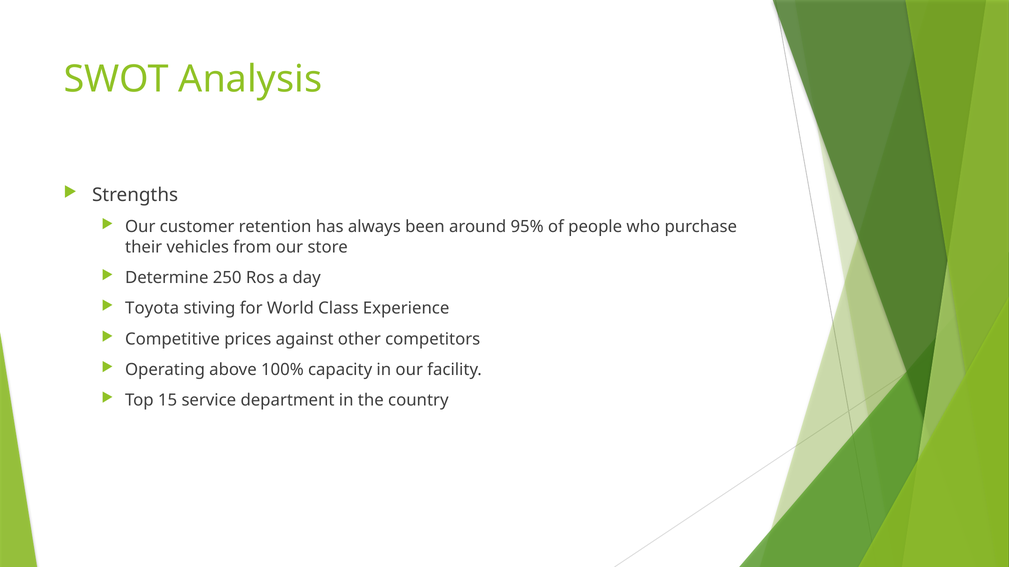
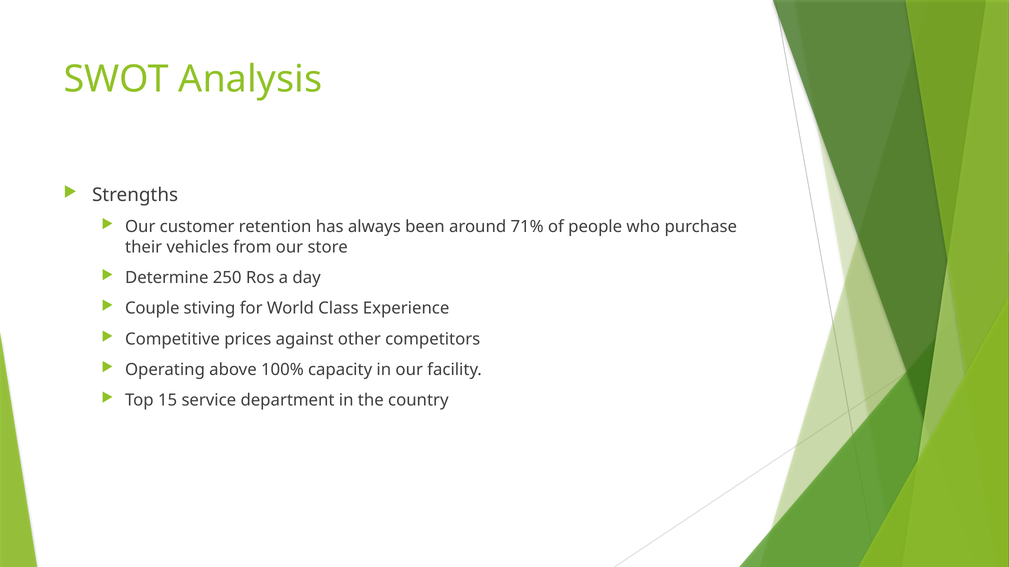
95%: 95% -> 71%
Toyota: Toyota -> Couple
